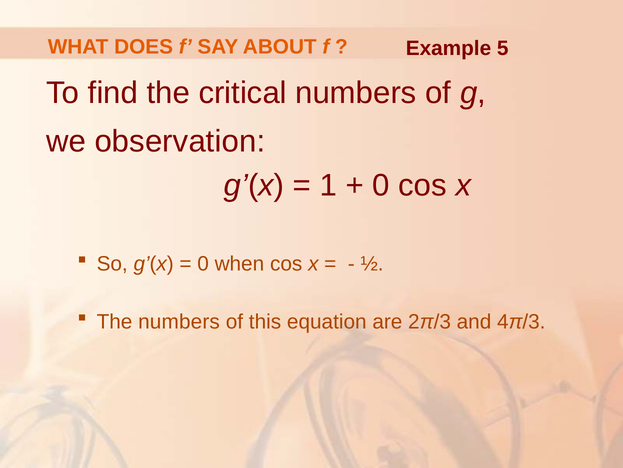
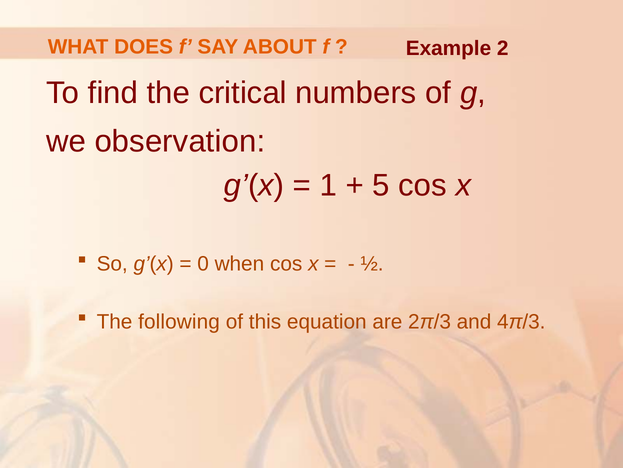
5: 5 -> 2
0 at (381, 185): 0 -> 5
The numbers: numbers -> following
